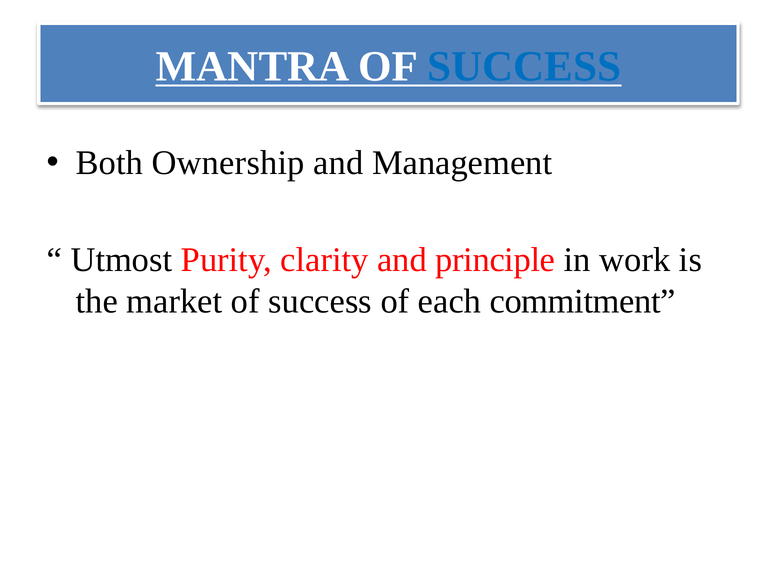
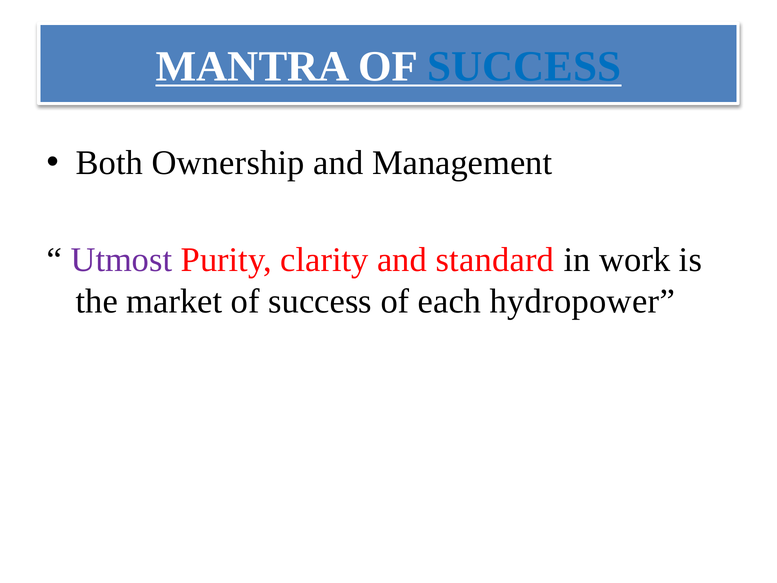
Utmost colour: black -> purple
principle: principle -> standard
commitment: commitment -> hydropower
